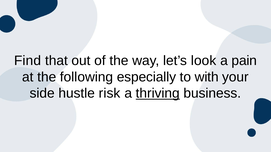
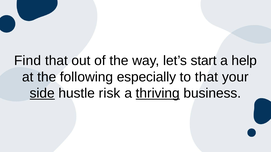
look: look -> start
pain: pain -> help
to with: with -> that
side underline: none -> present
